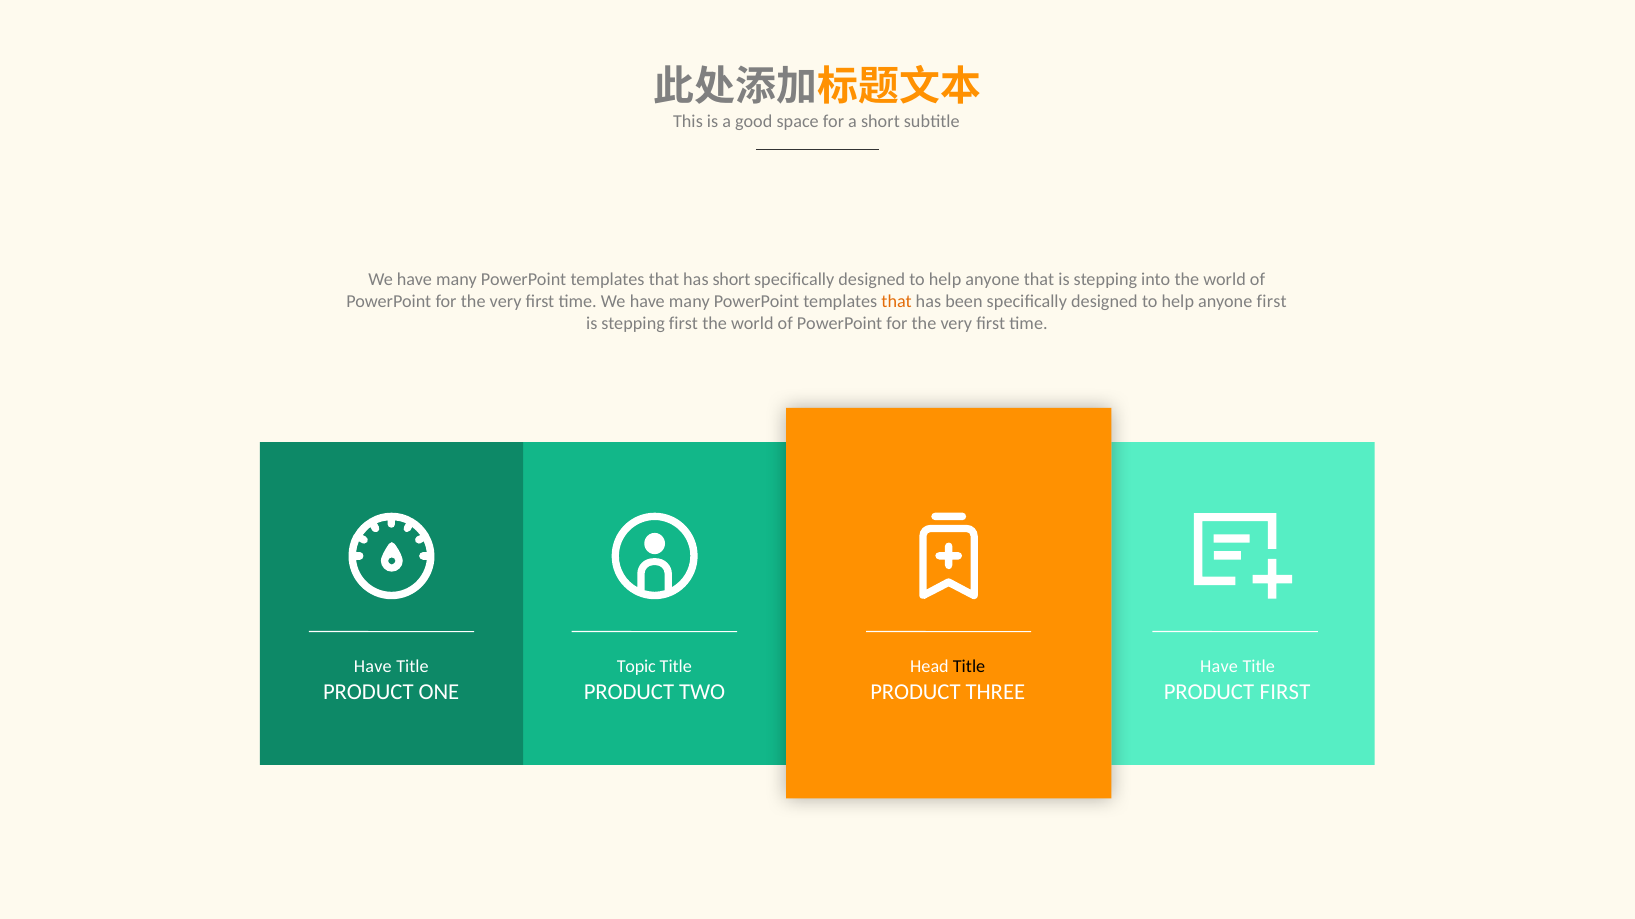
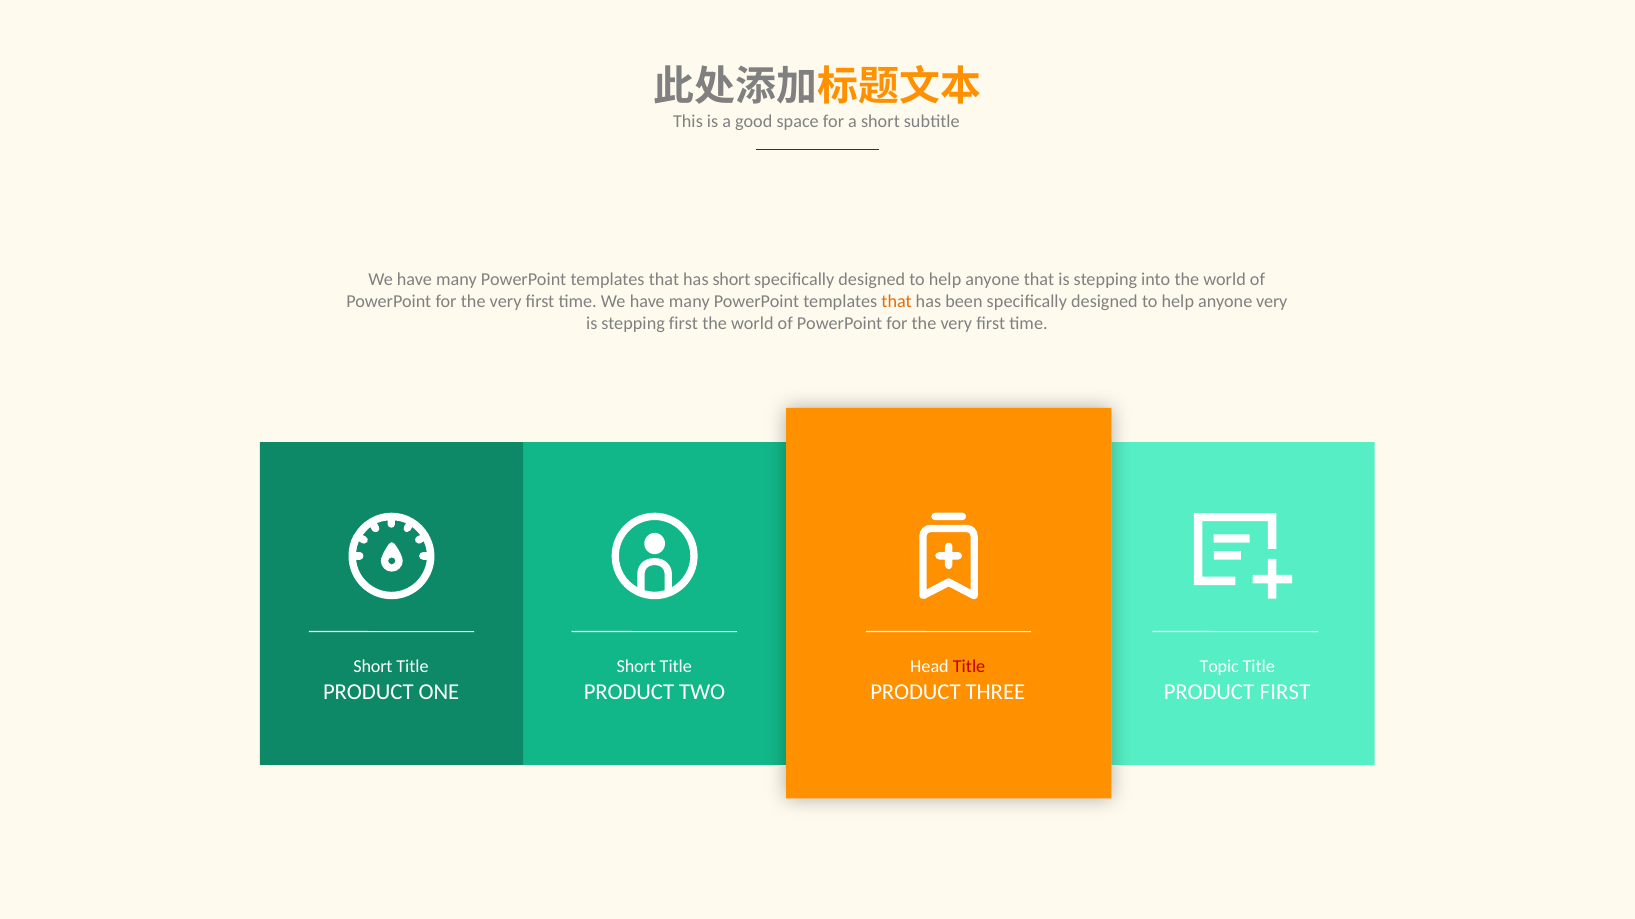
anyone first: first -> very
Have at (373, 667): Have -> Short
Topic at (636, 667): Topic -> Short
Title at (969, 667) colour: black -> red
Have at (1219, 667): Have -> Topic
